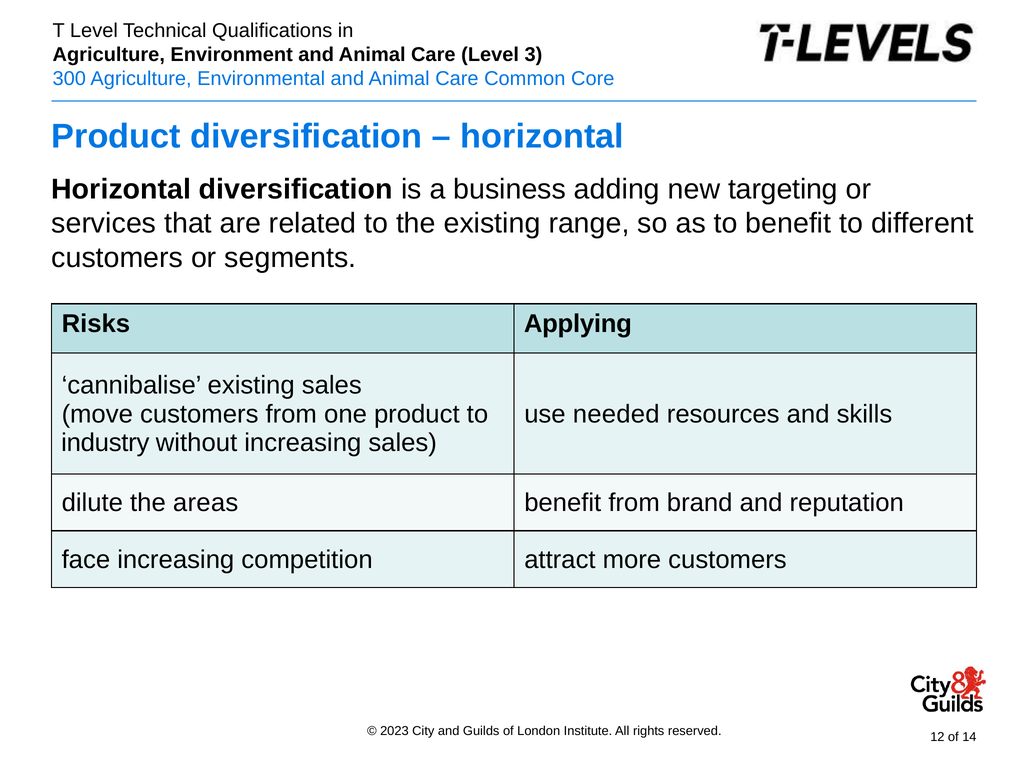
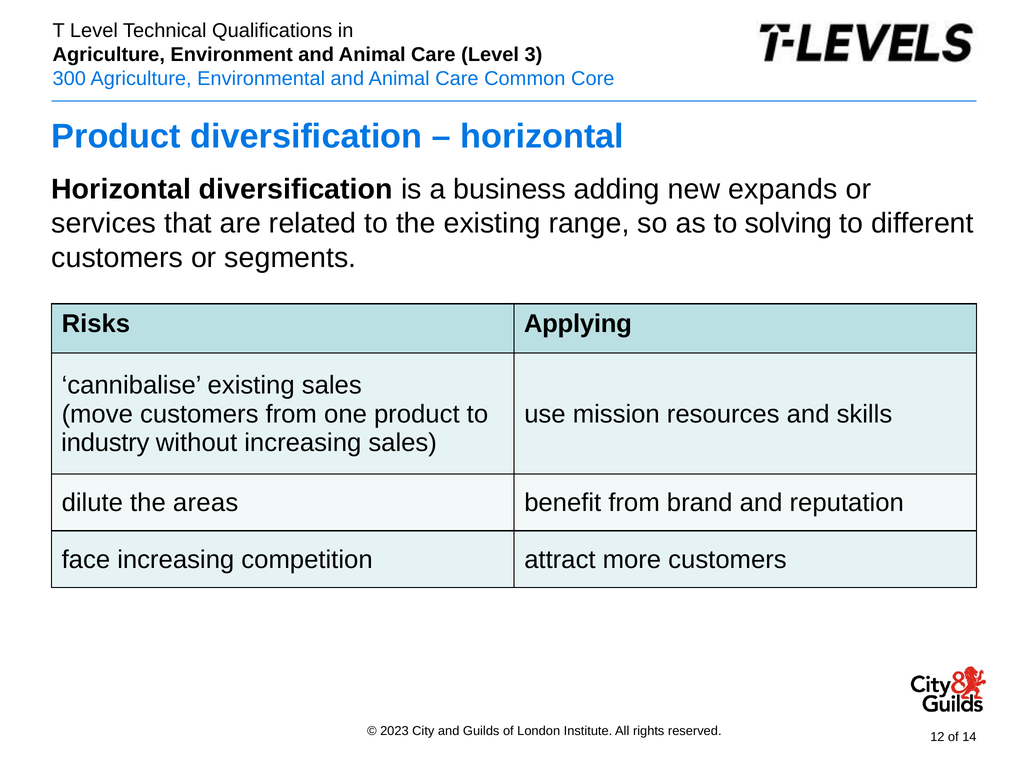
targeting: targeting -> expands
to benefit: benefit -> solving
needed: needed -> mission
